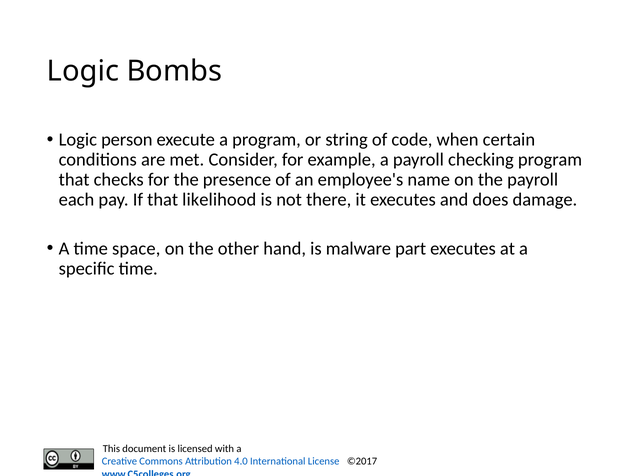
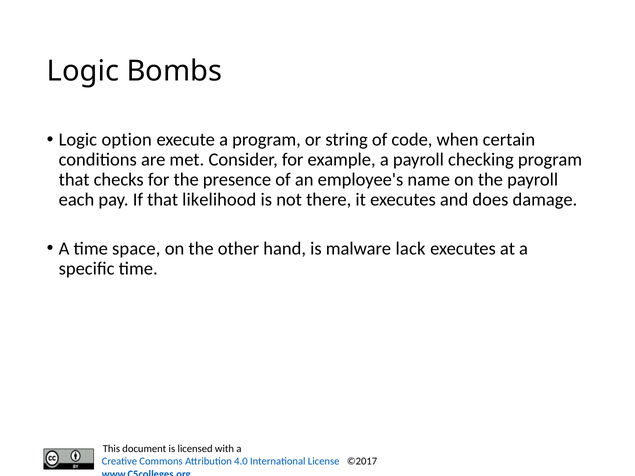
person: person -> option
part: part -> lack
